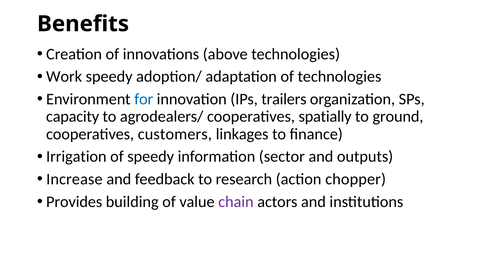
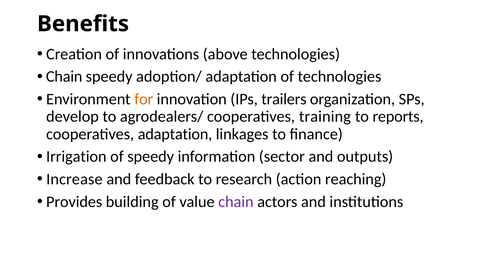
Work at (64, 77): Work -> Chain
for colour: blue -> orange
capacity: capacity -> develop
spatially: spatially -> training
ground: ground -> reports
cooperatives customers: customers -> adaptation
chopper: chopper -> reaching
